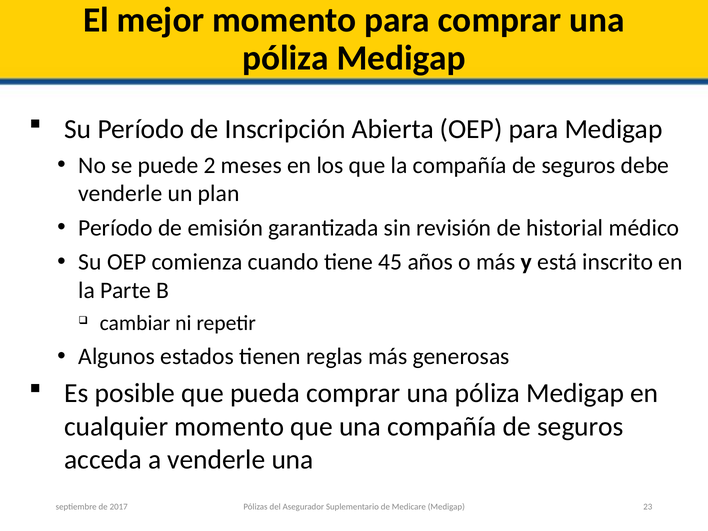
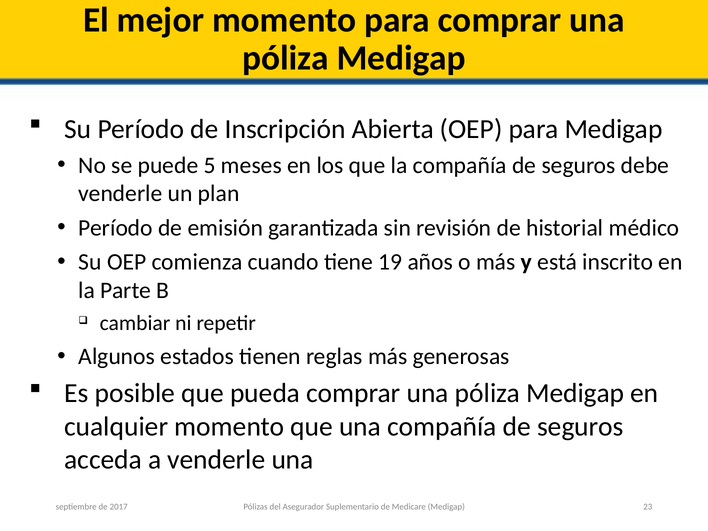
2: 2 -> 5
45: 45 -> 19
